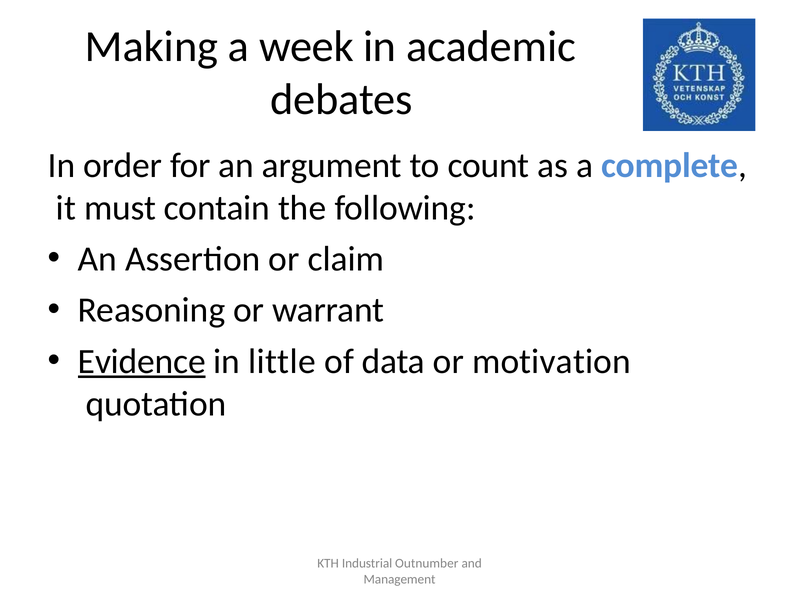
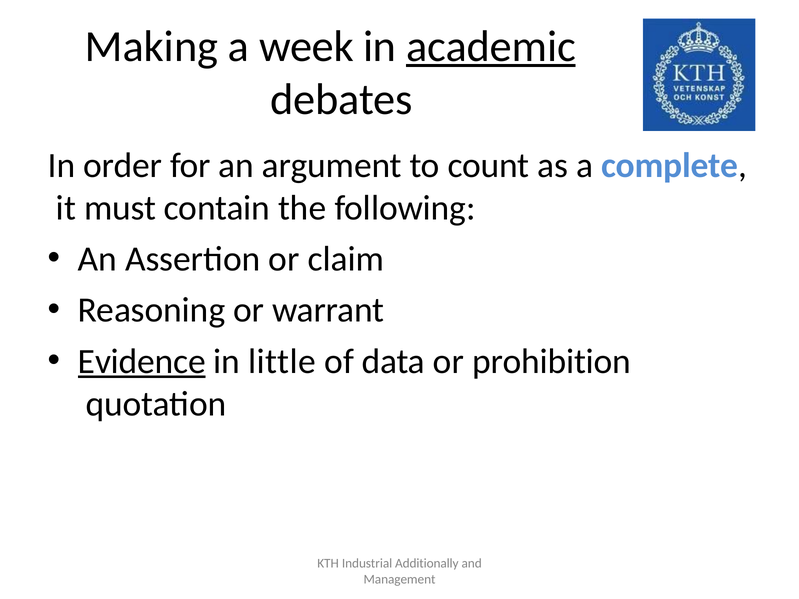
academic underline: none -> present
motivation: motivation -> prohibition
Outnumber: Outnumber -> Additionally
